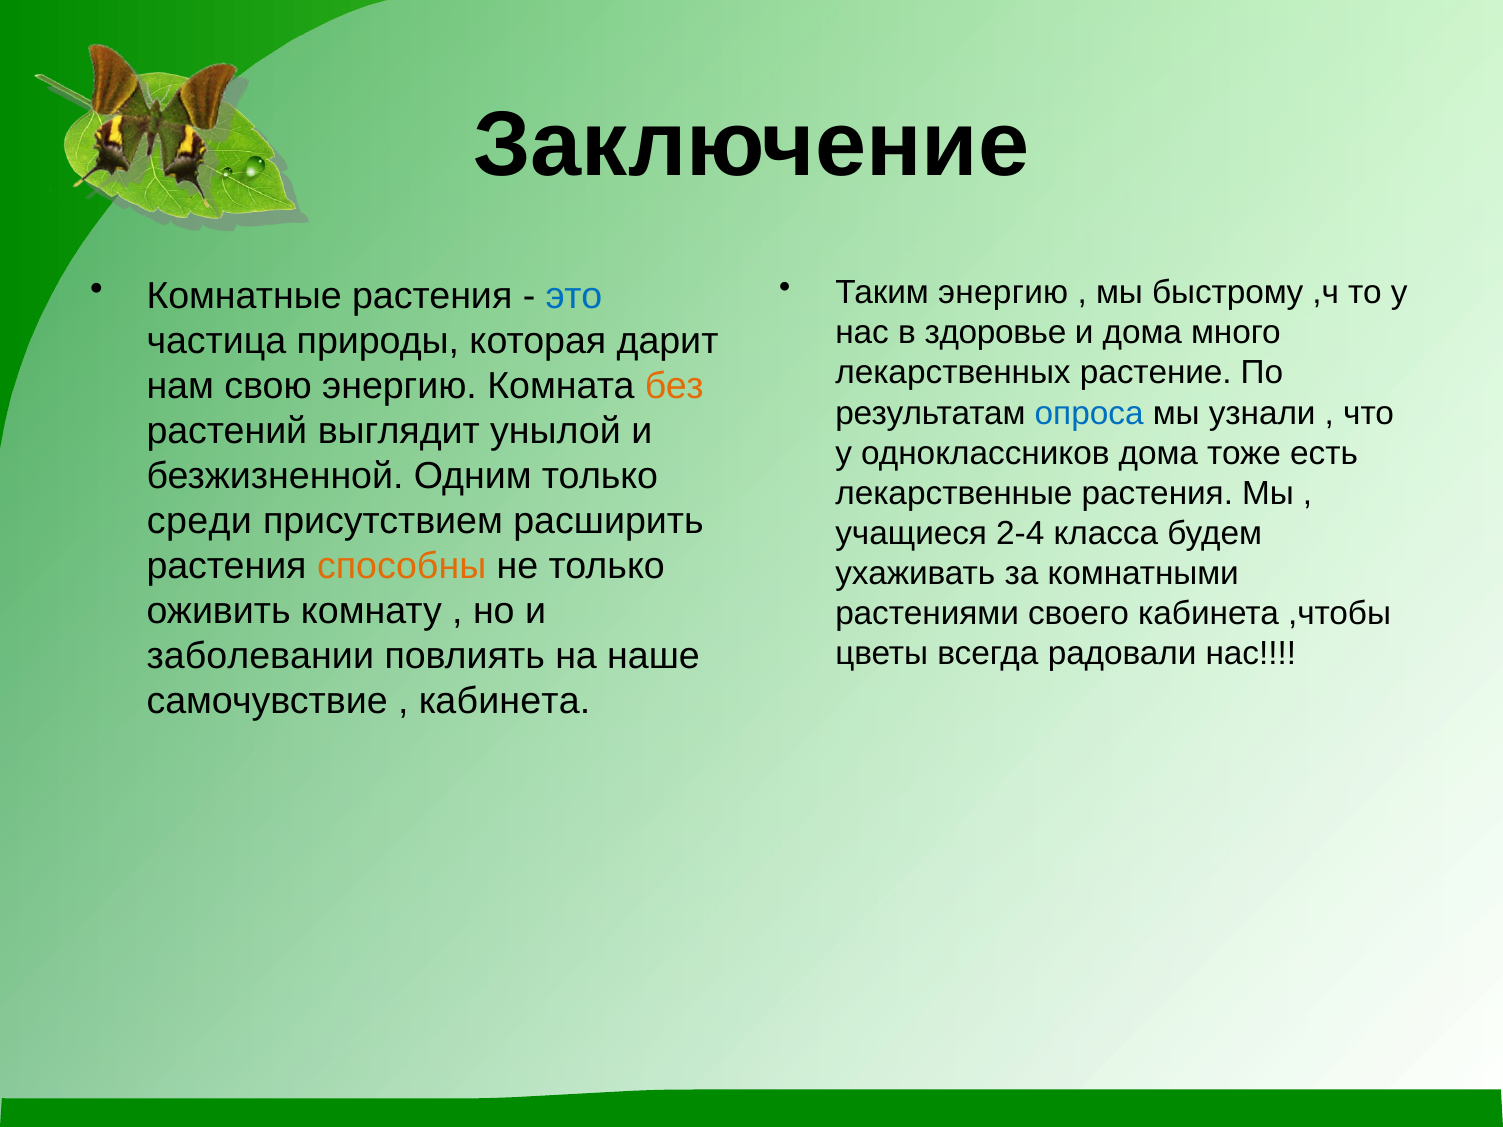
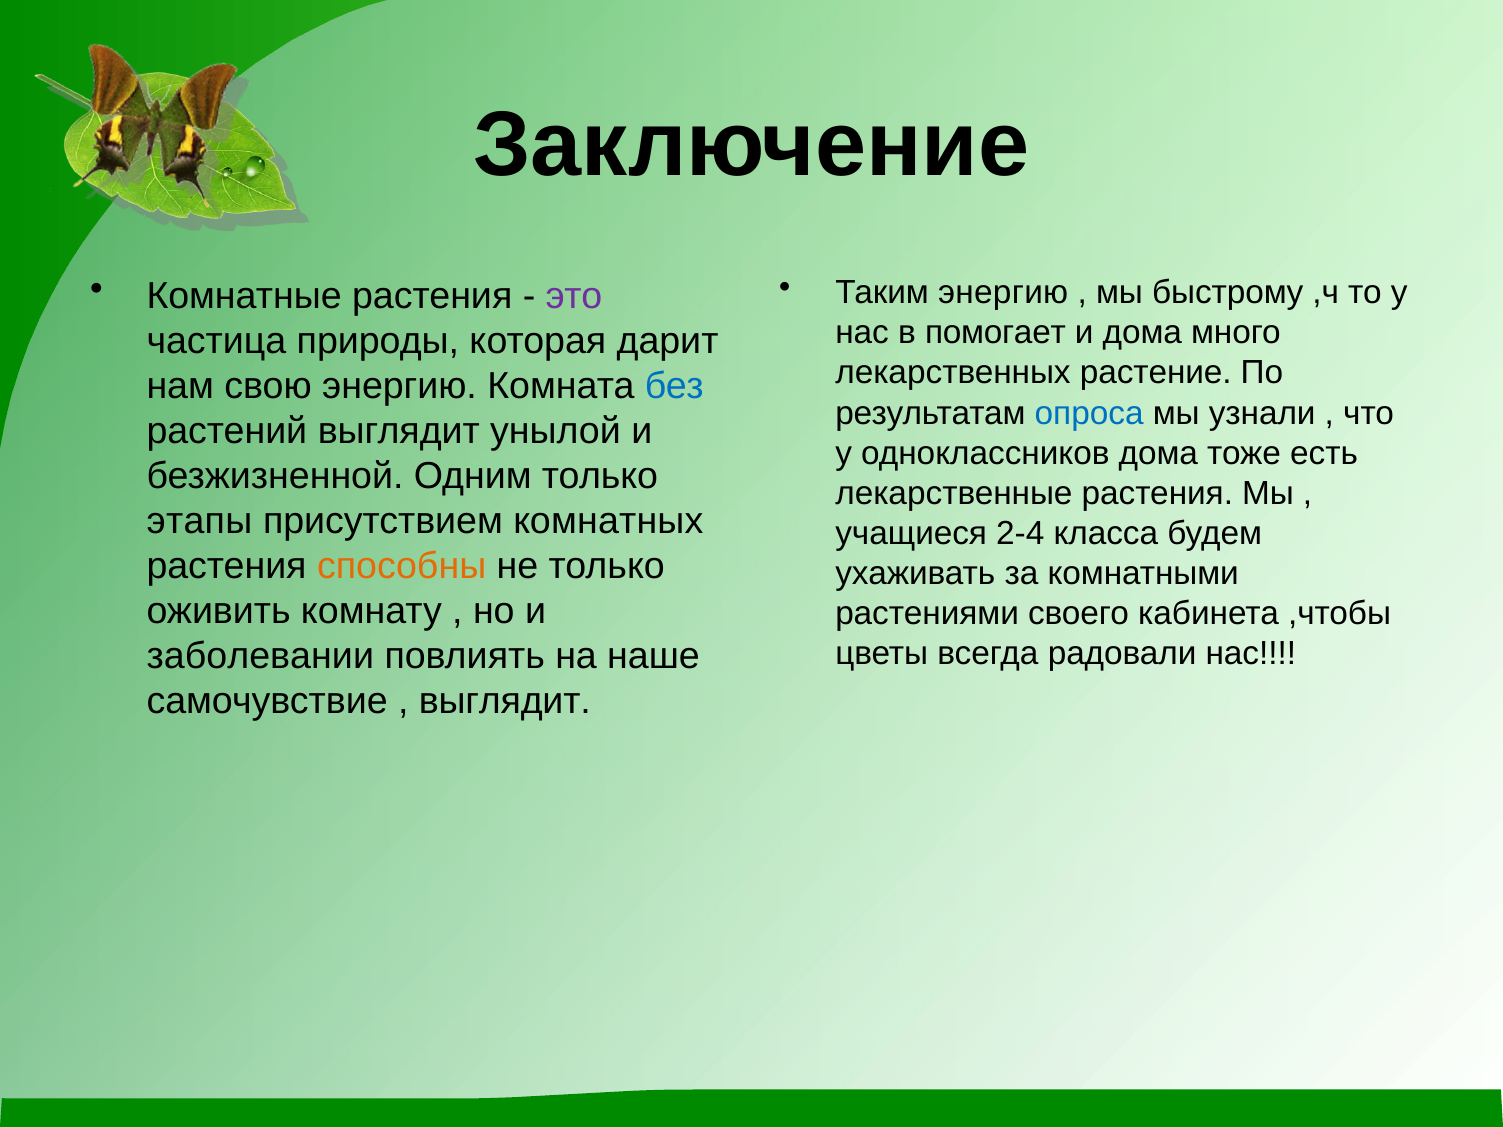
это colour: blue -> purple
здоровье: здоровье -> помогает
без colour: orange -> blue
среди: среди -> этапы
расширить: расширить -> комнатных
кабинета at (505, 702): кабинета -> выглядит
